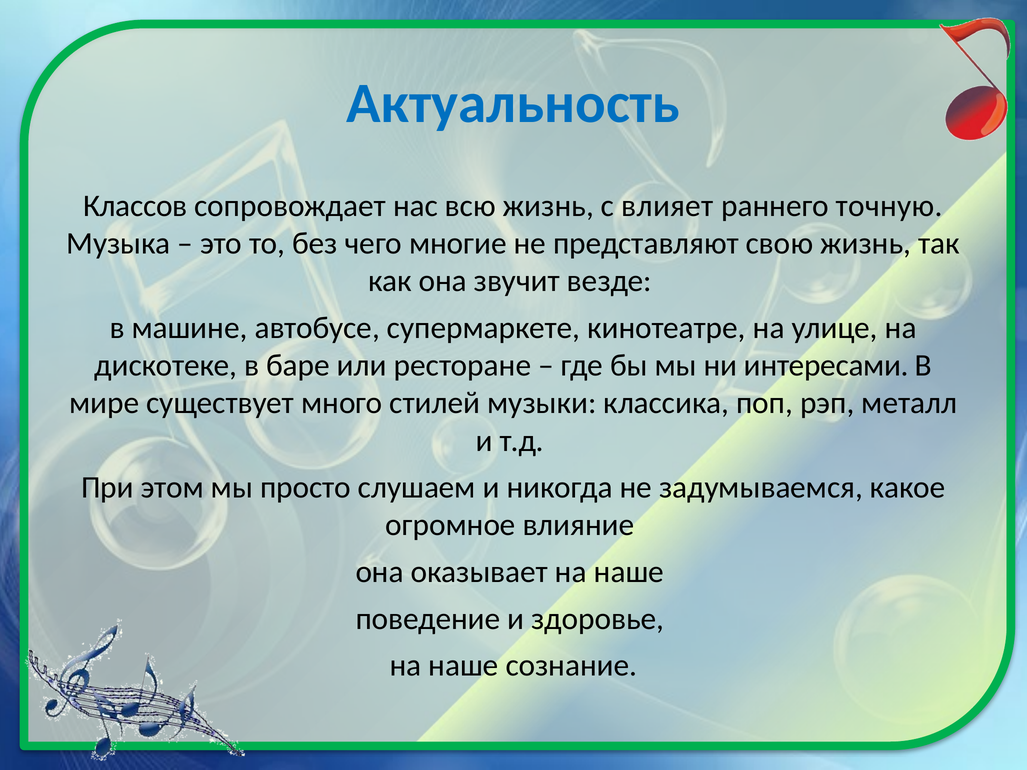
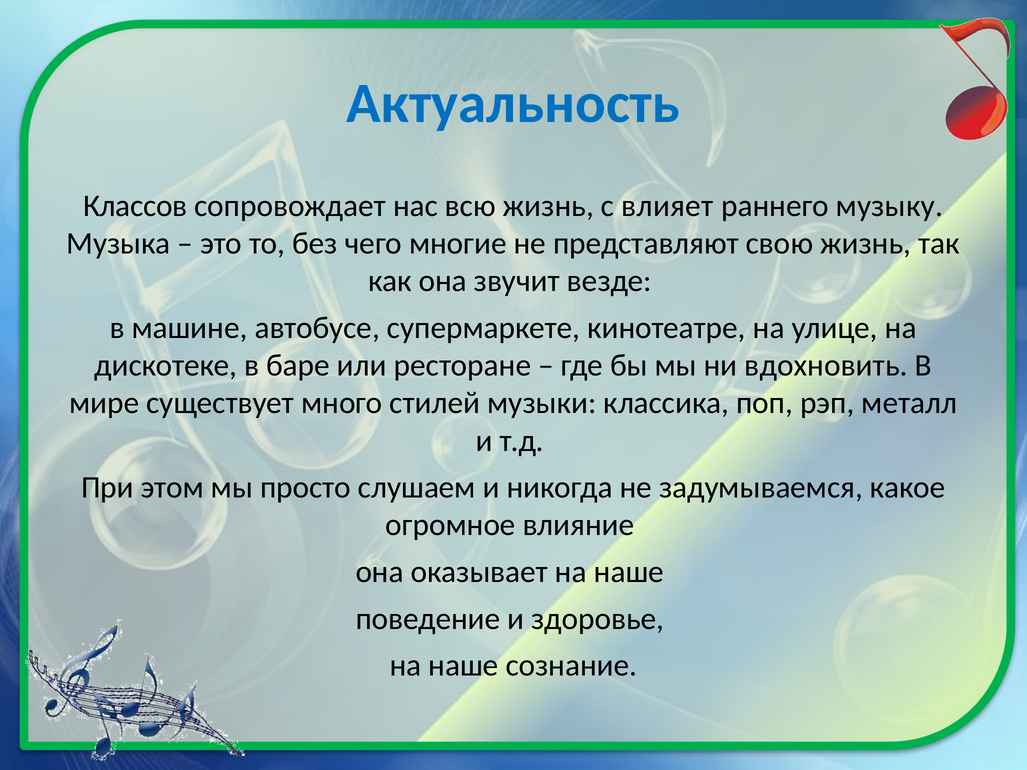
точную: точную -> музыку
интересами: интересами -> вдохновить
